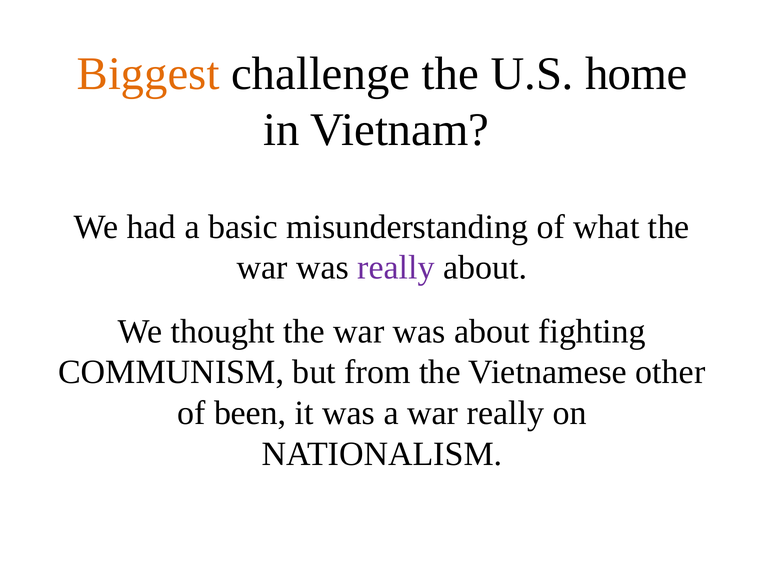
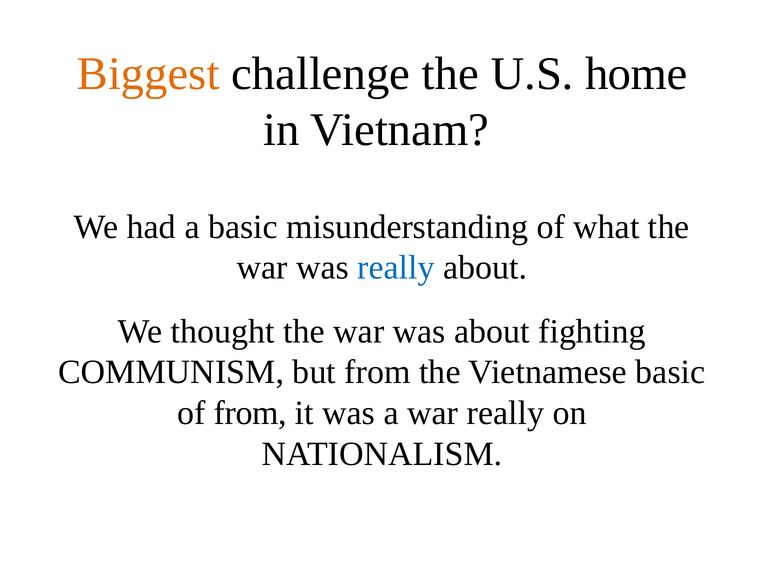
really at (396, 268) colour: purple -> blue
Vietnamese other: other -> basic
of been: been -> from
